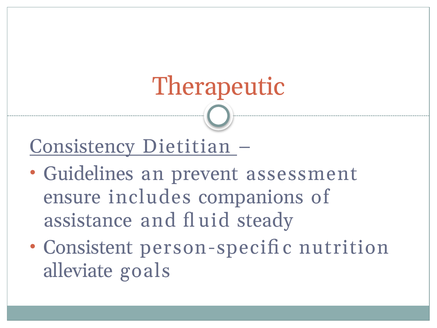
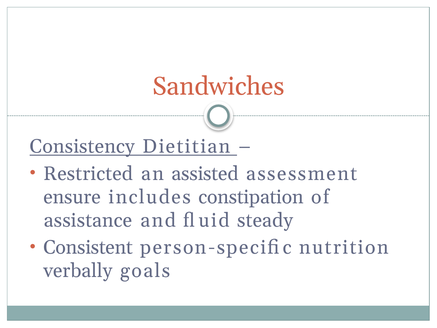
Therapeutic: Therapeutic -> Sandwiches
Guidelines: Guidelines -> Restricted
prevent: prevent -> assisted
companions: companions -> constipation
alleviate: alleviate -> verbally
